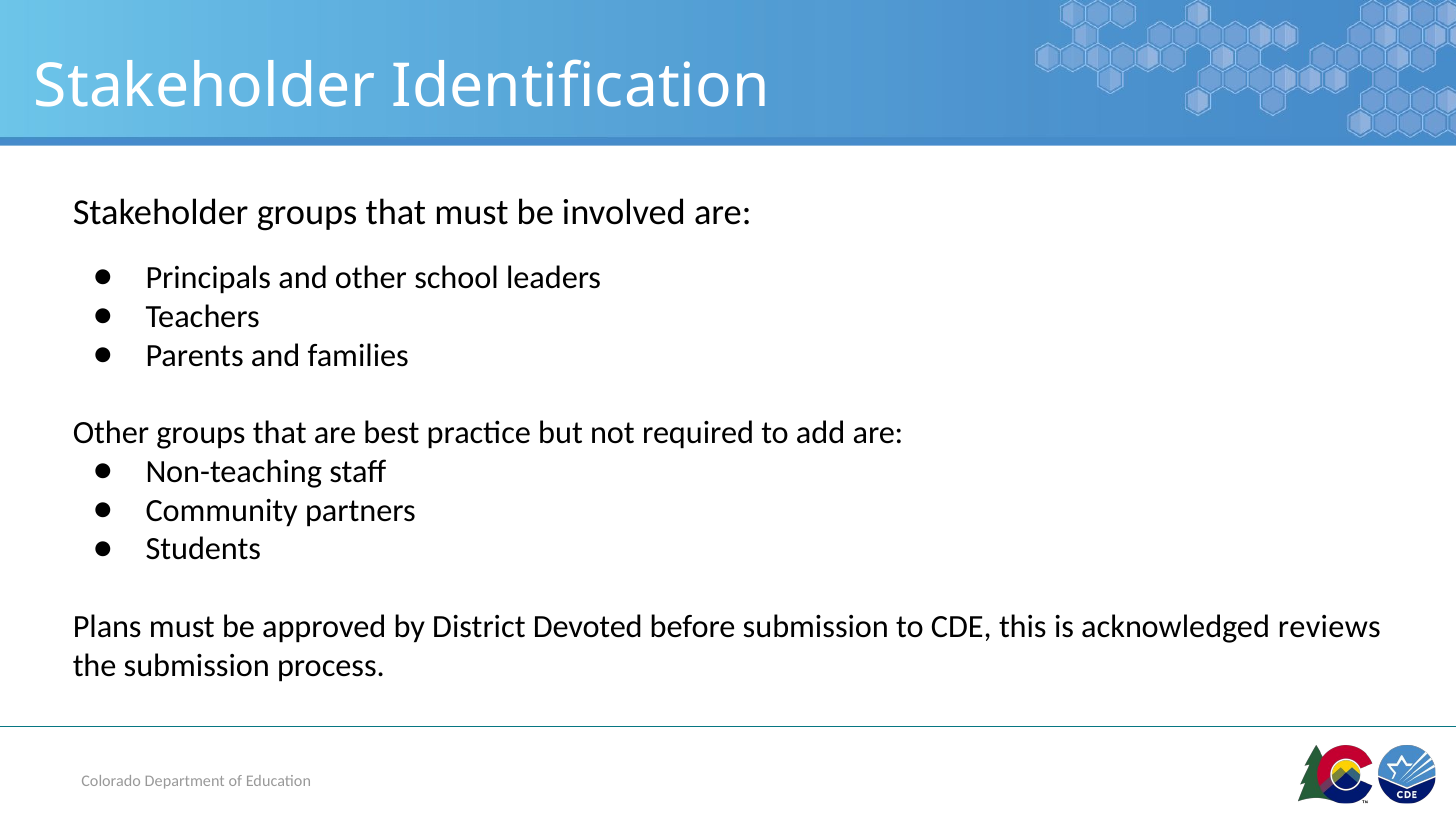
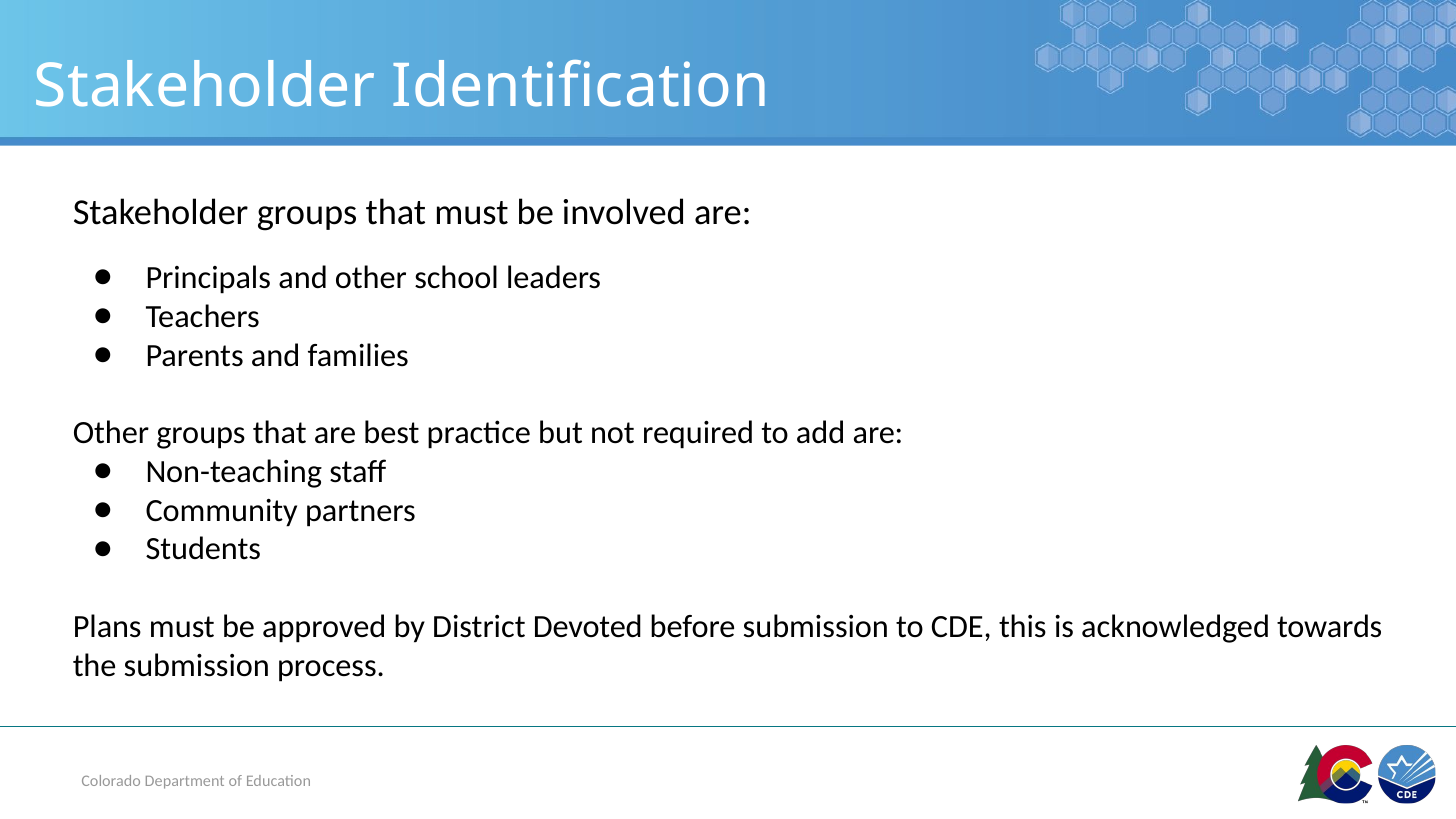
reviews: reviews -> towards
